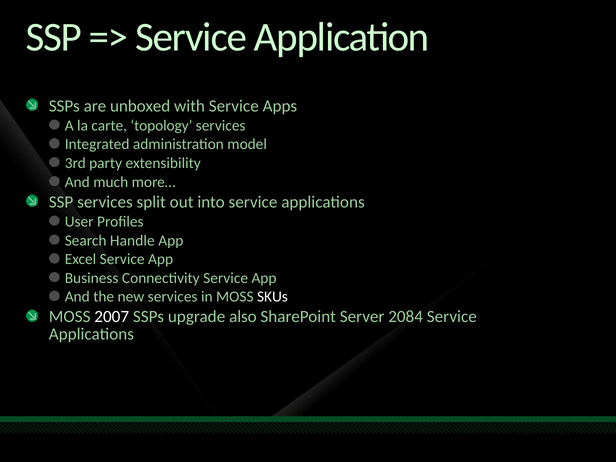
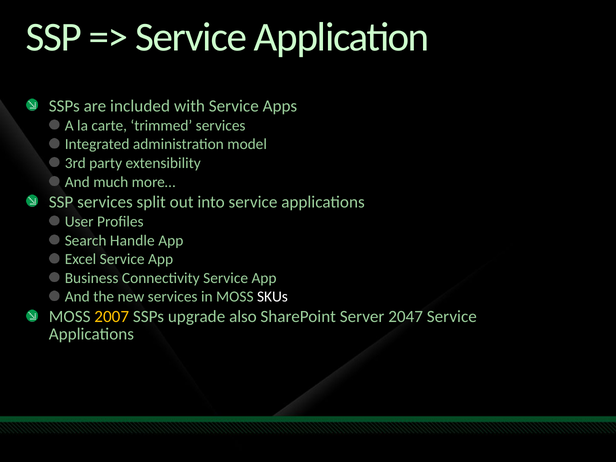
unboxed: unboxed -> included
topology: topology -> trimmed
2007 colour: white -> yellow
2084: 2084 -> 2047
